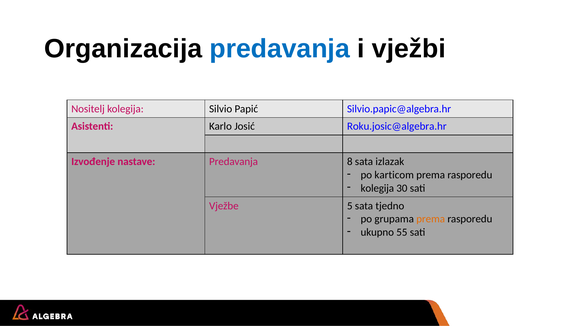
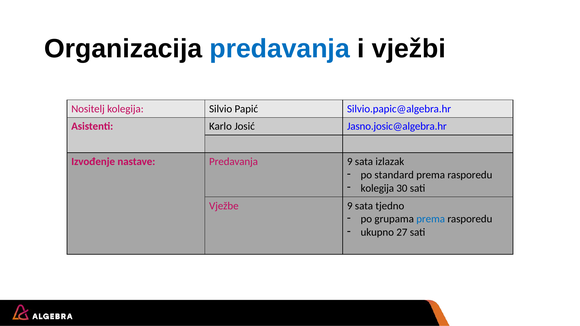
Roku.josic@algebra.hr: Roku.josic@algebra.hr -> Jasno.josic@algebra.hr
Predavanja 8: 8 -> 9
karticom: karticom -> standard
Vježbe 5: 5 -> 9
prema at (431, 219) colour: orange -> blue
55: 55 -> 27
